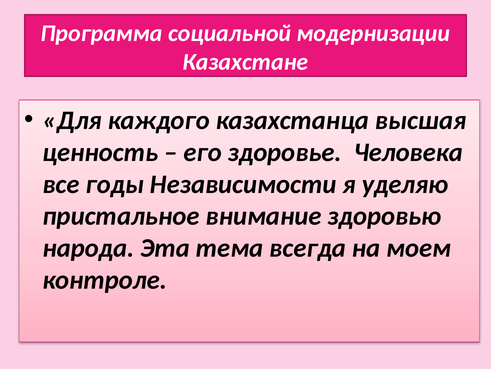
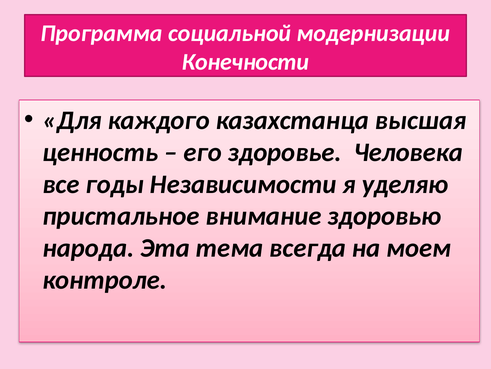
Казахстане: Казахстане -> Конечности
